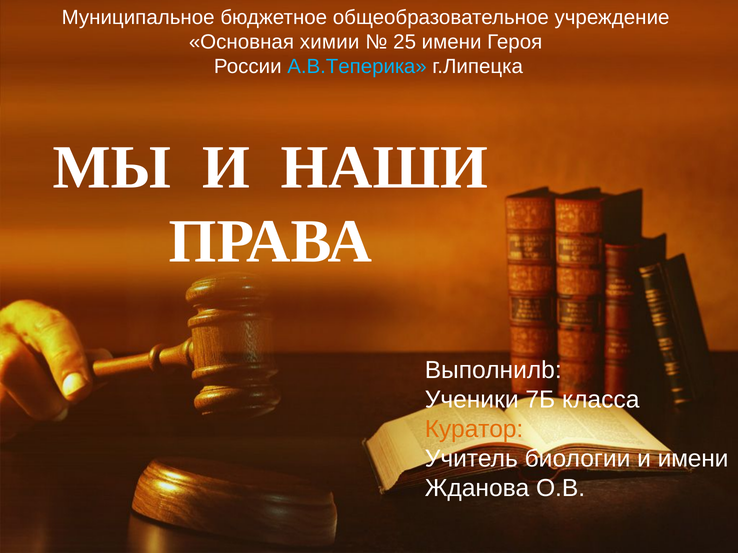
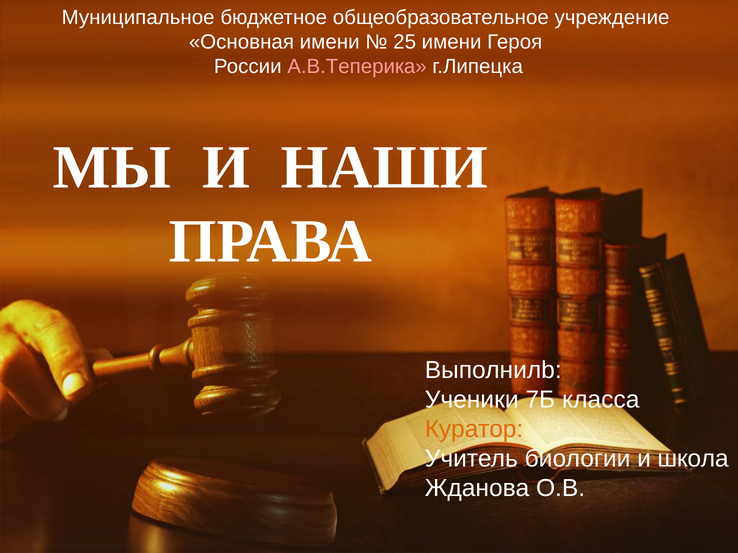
Основная химии: химии -> имени
А.В.Теперика colour: light blue -> pink
и имени: имени -> школа
